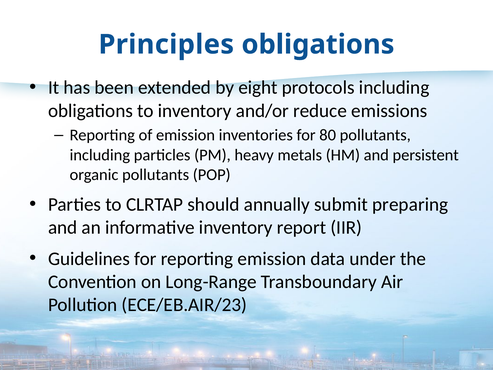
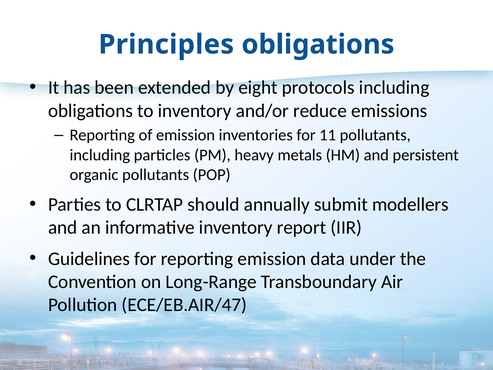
80: 80 -> 11
preparing: preparing -> modellers
ECE/EB.AIR/23: ECE/EB.AIR/23 -> ECE/EB.AIR/47
